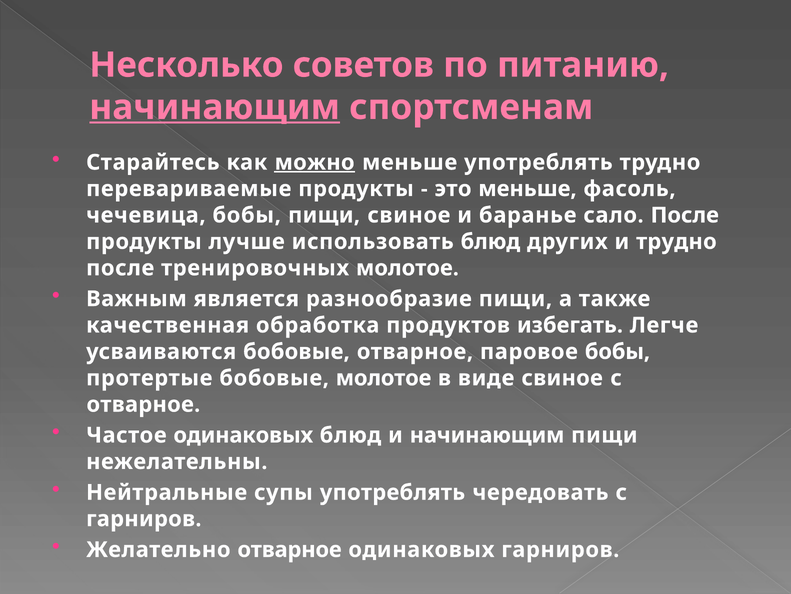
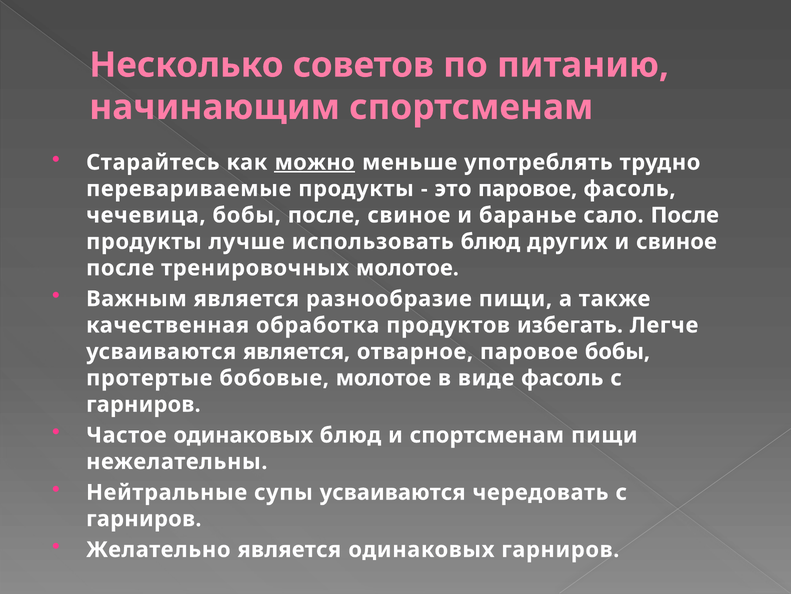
начинающим at (215, 107) underline: present -> none
это меньше: меньше -> паровое
бобы пищи: пищи -> после
и трудно: трудно -> свиное
усваиваются бобовые: бобовые -> является
виде свиное: свиное -> фасоль
отварное at (143, 404): отварное -> гарниров
и начинающим: начинающим -> спортсменам
супы употреблять: употреблять -> усваиваются
Желательно отварное: отварное -> является
